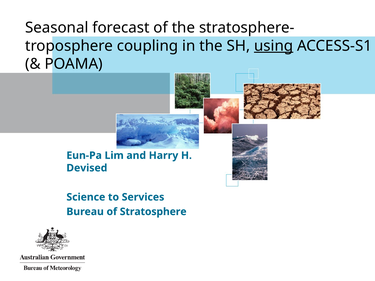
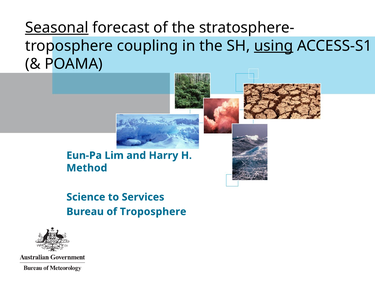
Seasonal underline: none -> present
Devised: Devised -> Method
of Stratosphere: Stratosphere -> Troposphere
